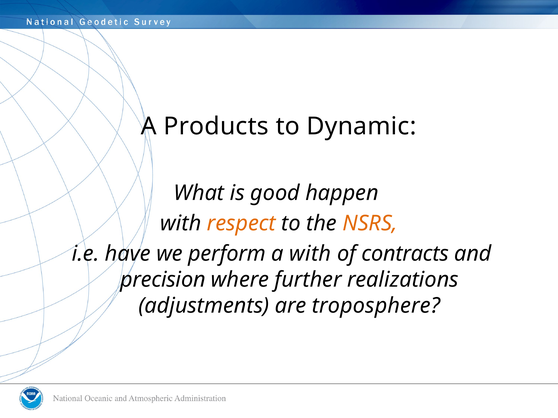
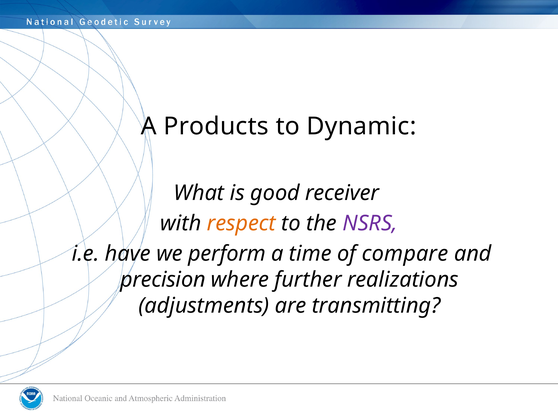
happen: happen -> receiver
NSRS colour: orange -> purple
a with: with -> time
contracts: contracts -> compare
troposphere: troposphere -> transmitting
